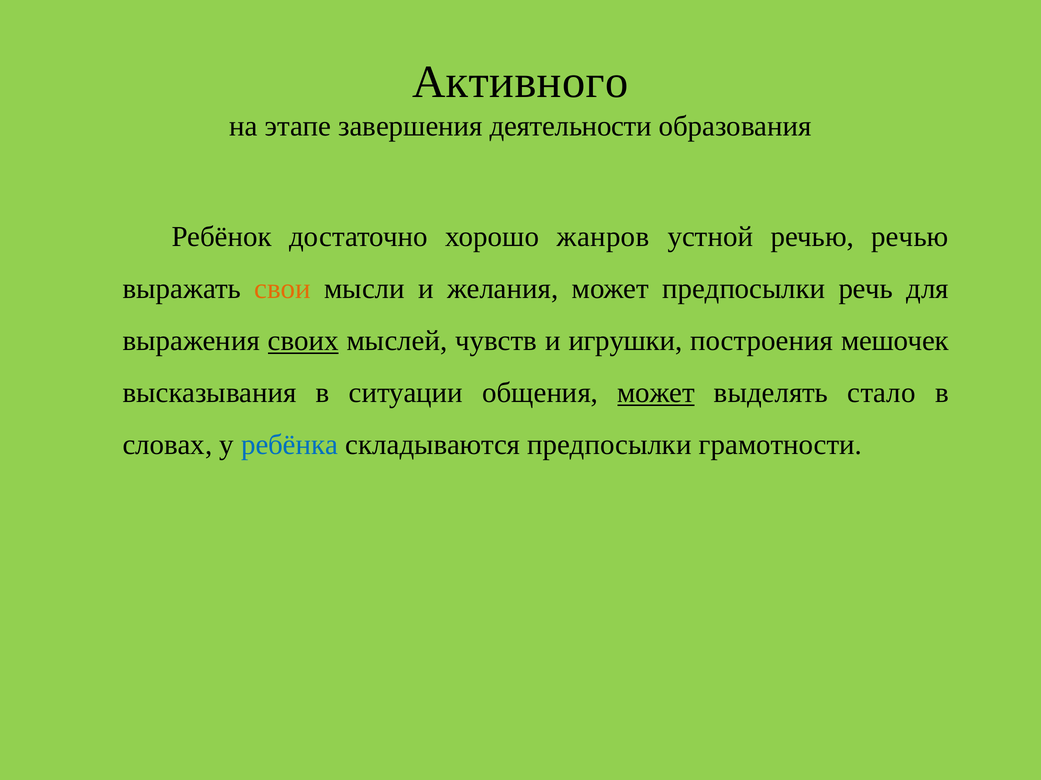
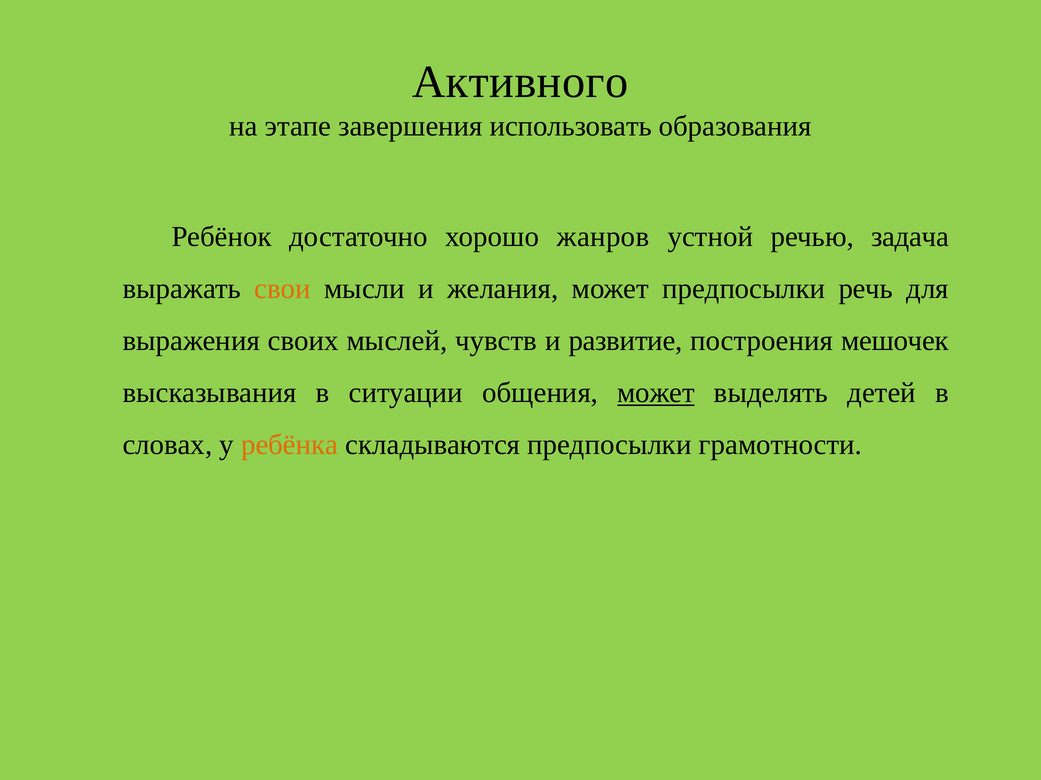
деятельности: деятельности -> использовать
речью речью: речью -> задача
своих underline: present -> none
игрушки: игрушки -> развитие
стало: стало -> детей
ребёнка colour: blue -> orange
